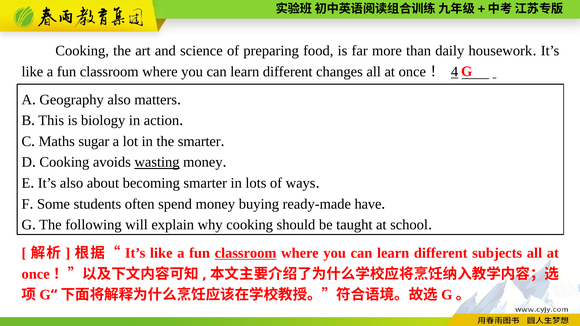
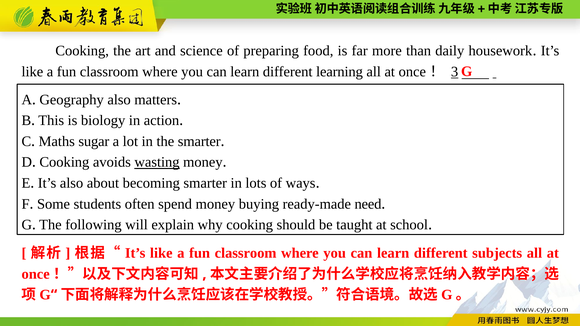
changes: changes -> learning
4: 4 -> 3
have: have -> need
classroom at (246, 253) underline: present -> none
